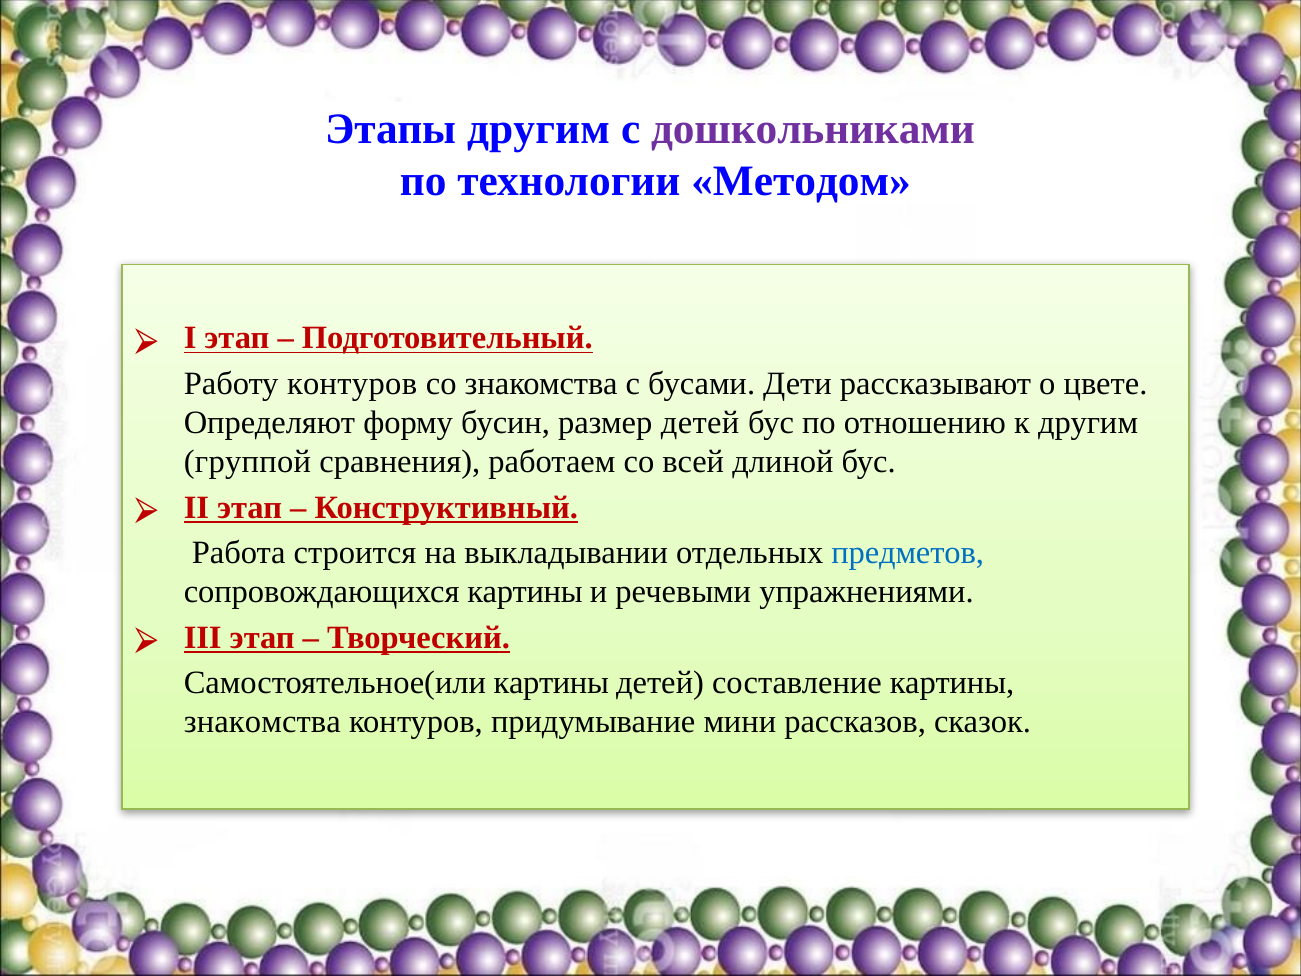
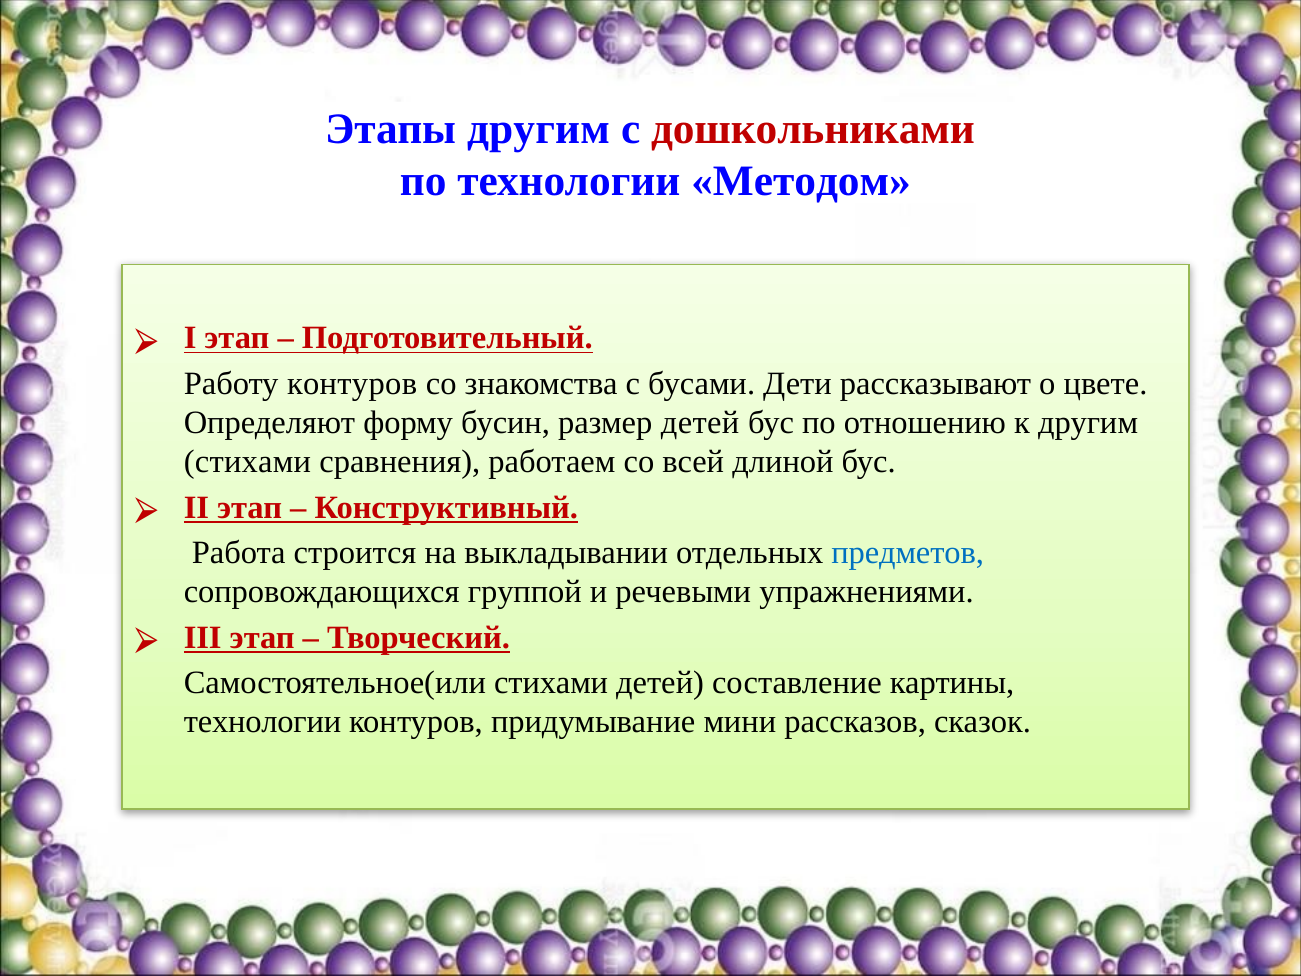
дошкольниками colour: purple -> red
группой at (247, 462): группой -> стихами
сопровождающихся картины: картины -> группой
Самостоятельное(или картины: картины -> стихами
знакомства at (262, 722): знакомства -> технологии
